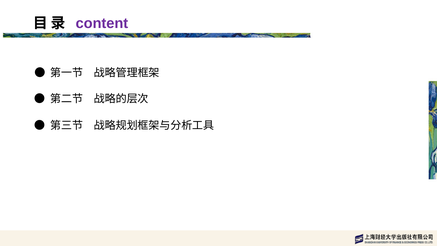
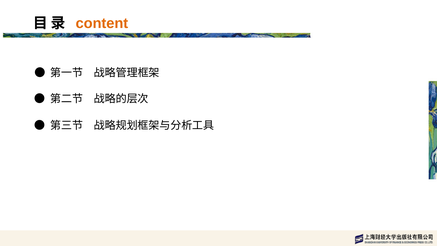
content colour: purple -> orange
